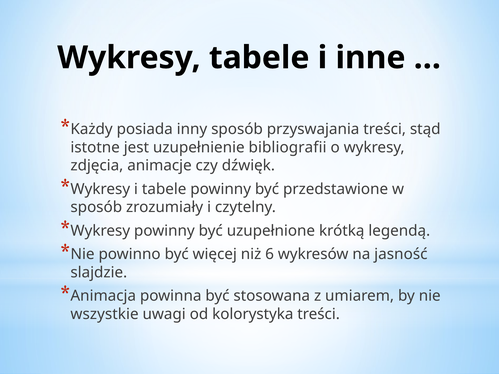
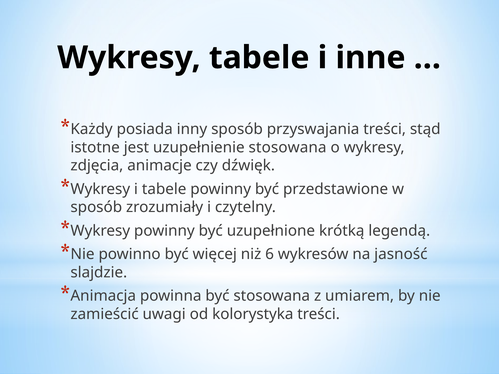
uzupełnienie bibliografii: bibliografii -> stosowana
wszystkie: wszystkie -> zamieścić
